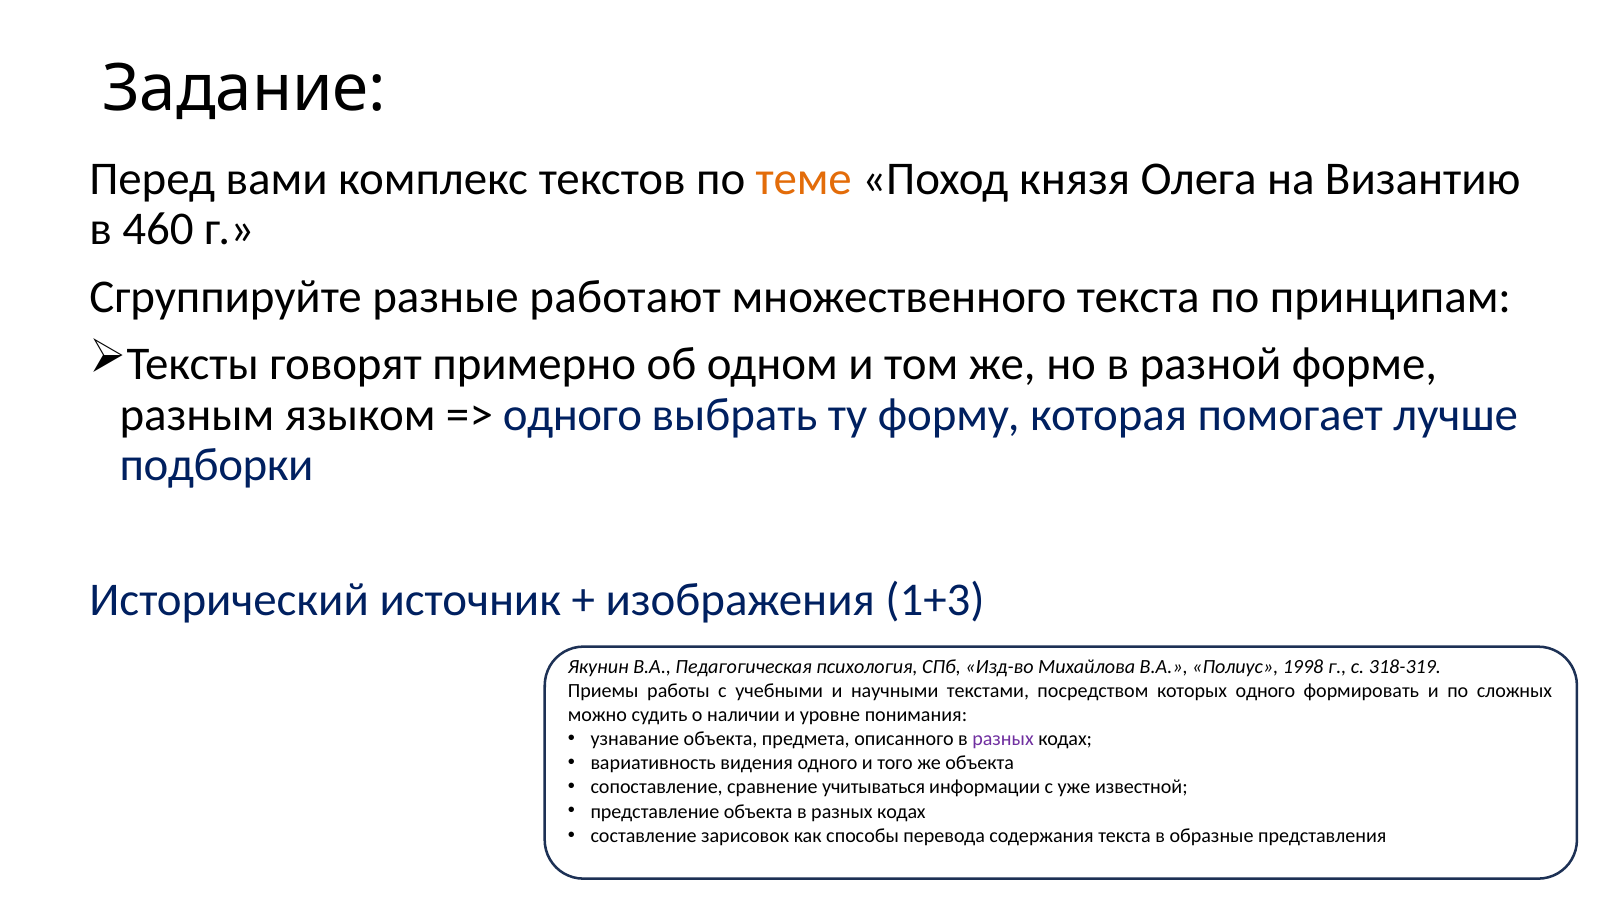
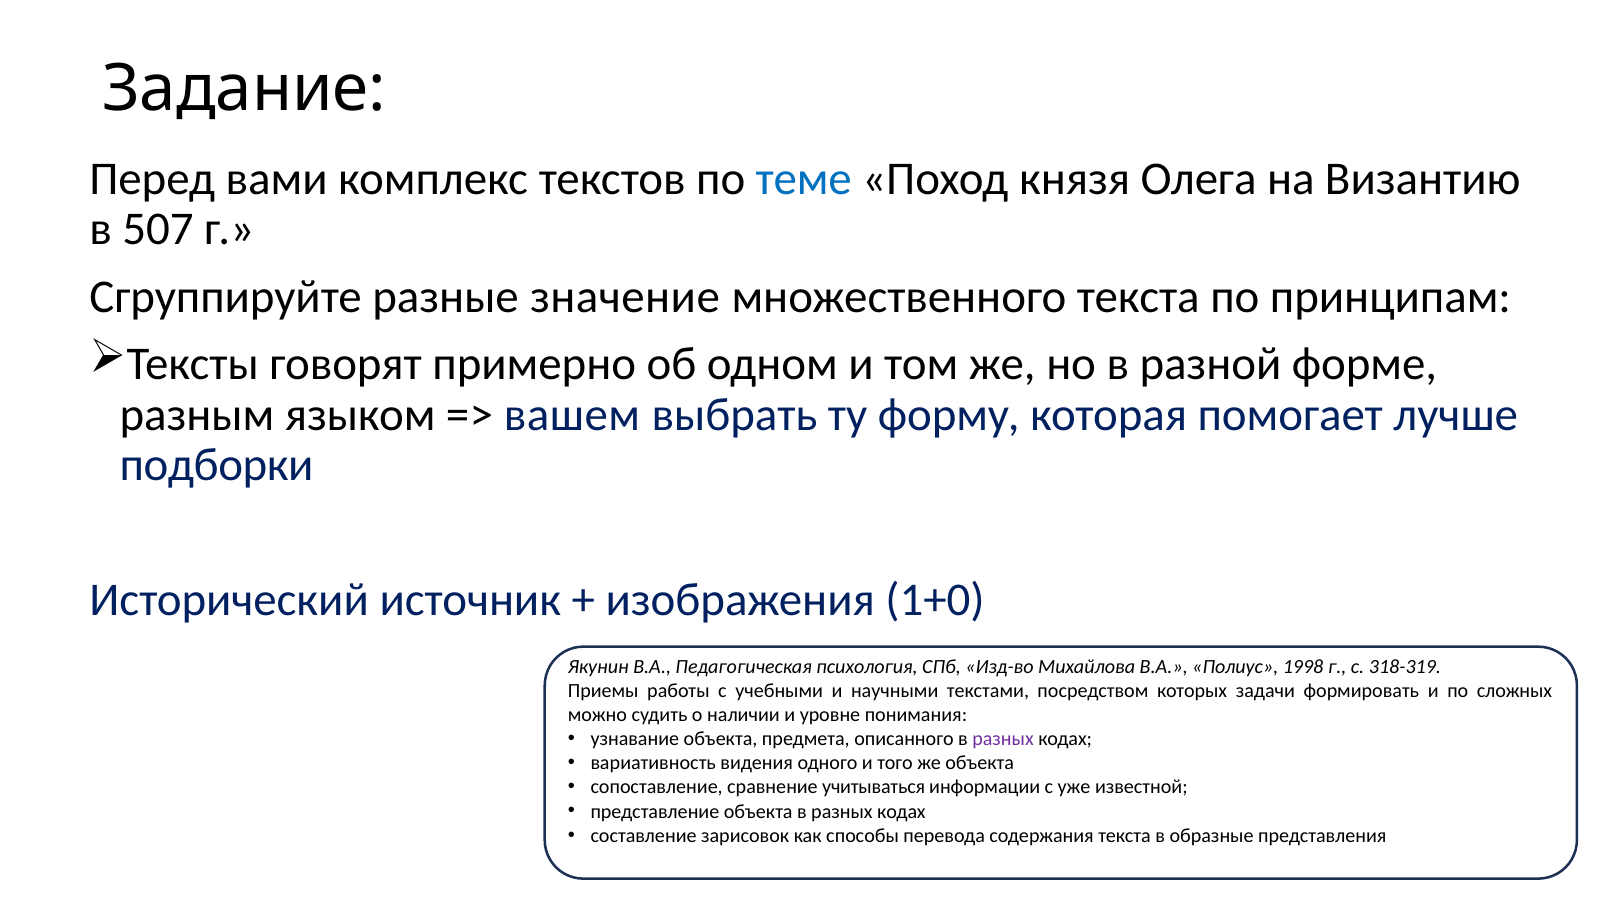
теме colour: orange -> blue
460: 460 -> 507
работают: работают -> значение
одного at (573, 415): одного -> вашем
1+3: 1+3 -> 1+0
которых одного: одного -> задачи
